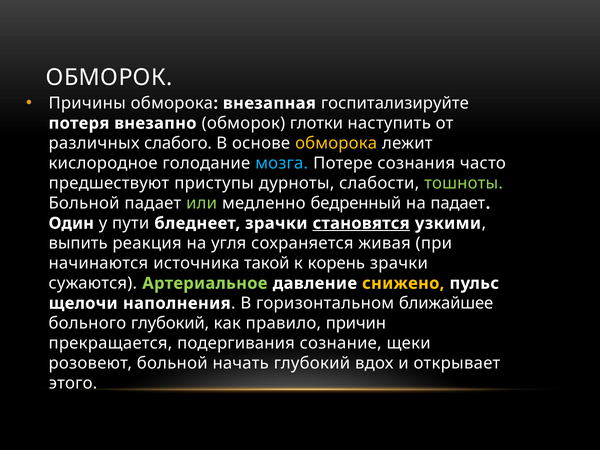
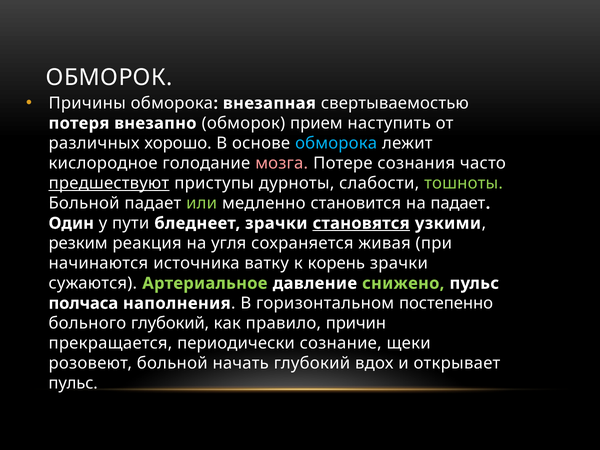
госпитализируйте: госпитализируйте -> свертываемостью
глотки: глотки -> прием
слабого: слабого -> хорошо
обморока at (336, 143) colour: yellow -> light blue
мозга colour: light blue -> pink
предшествуют underline: none -> present
бедренный: бедренный -> становится
выпить: выпить -> резким
такой: такой -> ватку
снижено colour: yellow -> light green
щелочи: щелочи -> полчаса
ближайшее: ближайшее -> постепенно
подергивания: подергивания -> периодически
этого at (73, 383): этого -> пульс
